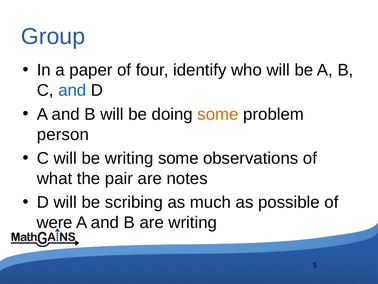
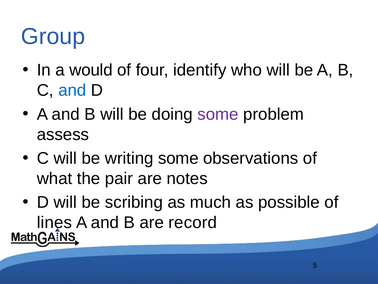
paper: paper -> would
some at (218, 114) colour: orange -> purple
person: person -> assess
were: were -> lines
are writing: writing -> record
